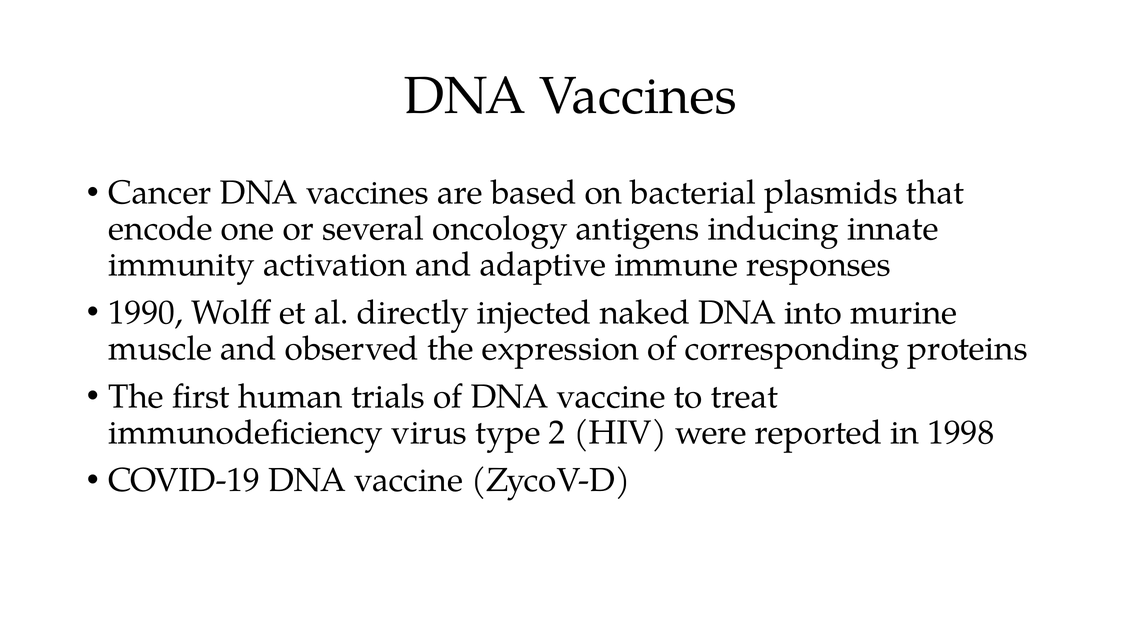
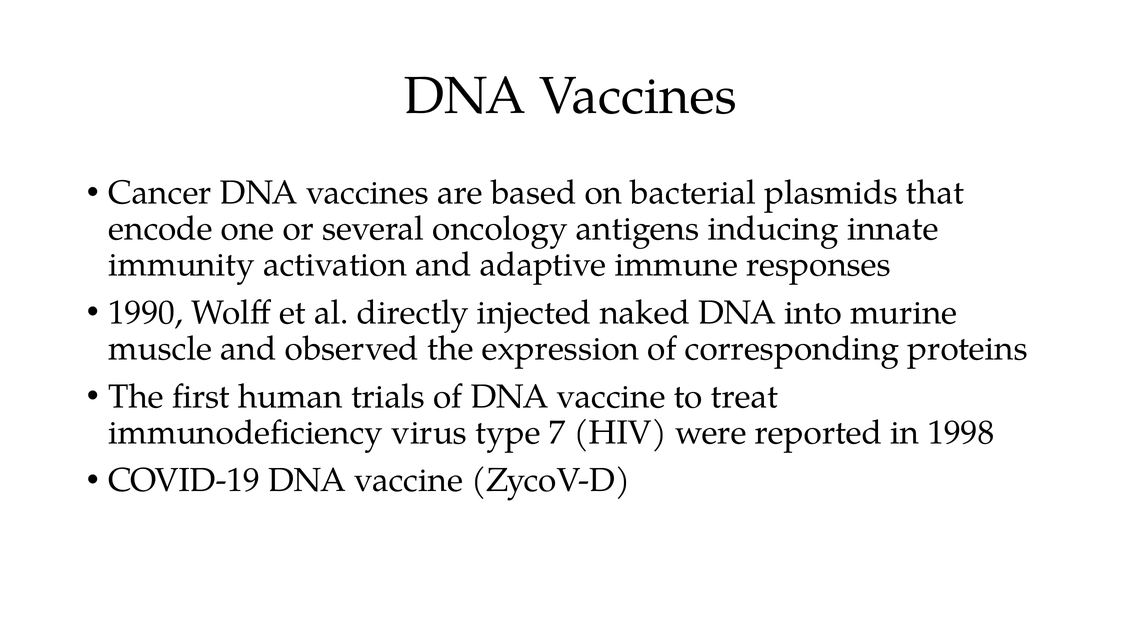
2: 2 -> 7
